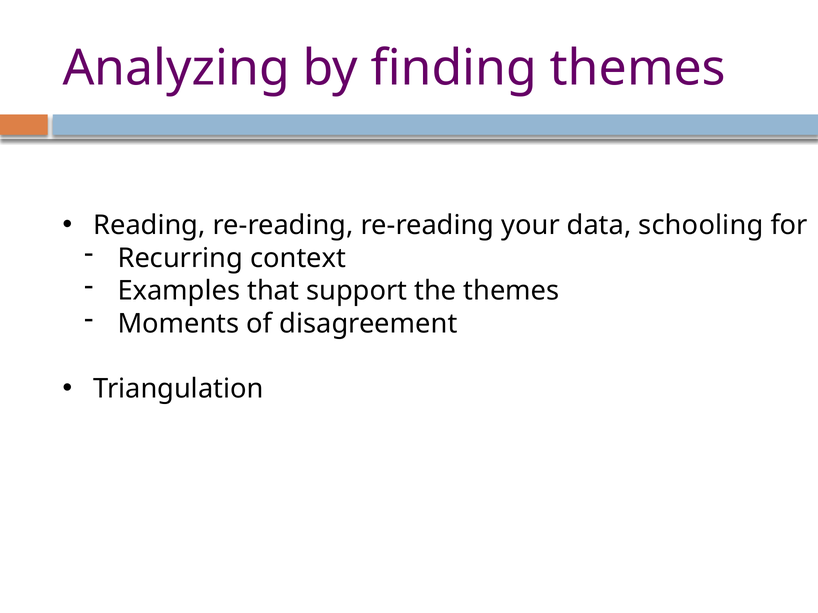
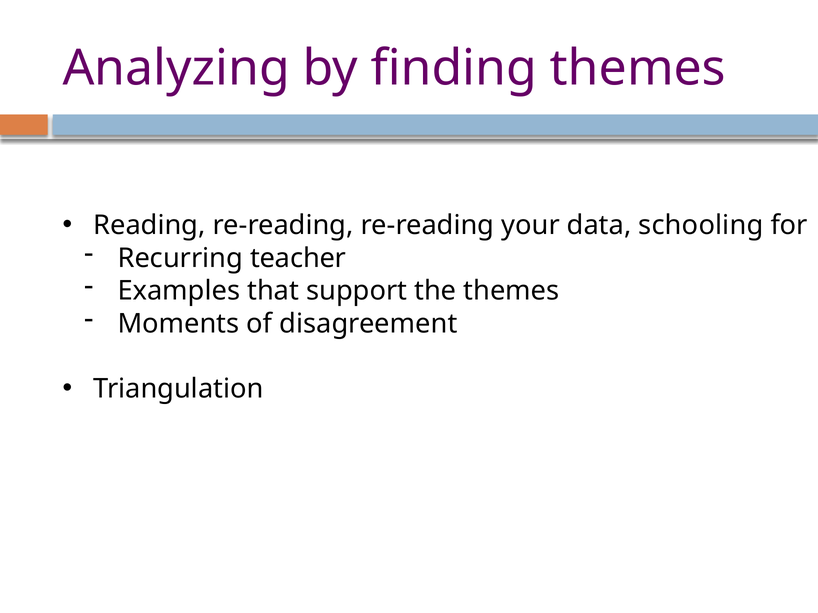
context: context -> teacher
